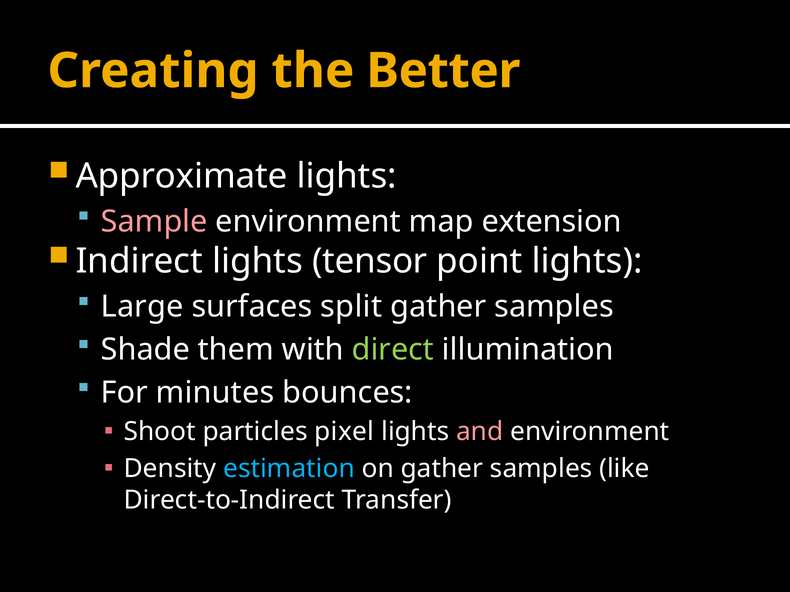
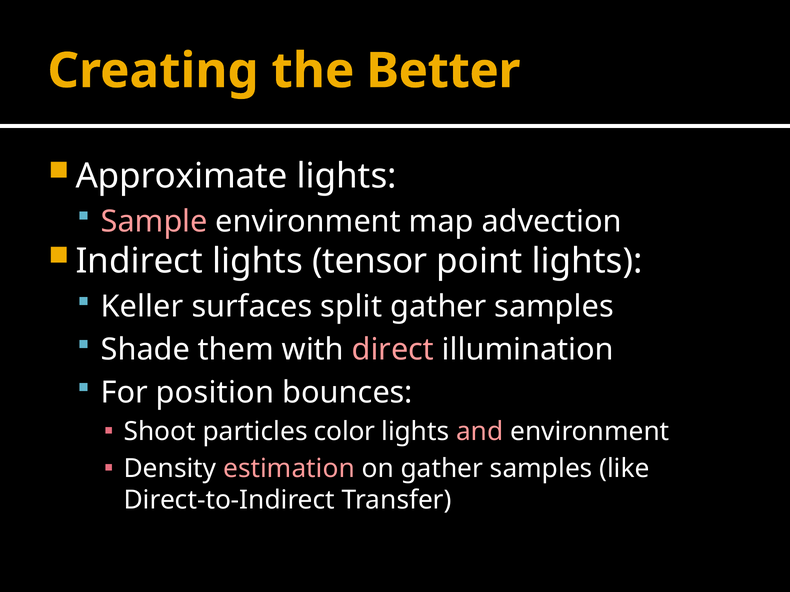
extension: extension -> advection
Large: Large -> Keller
direct colour: light green -> pink
minutes: minutes -> position
pixel: pixel -> color
estimation colour: light blue -> pink
